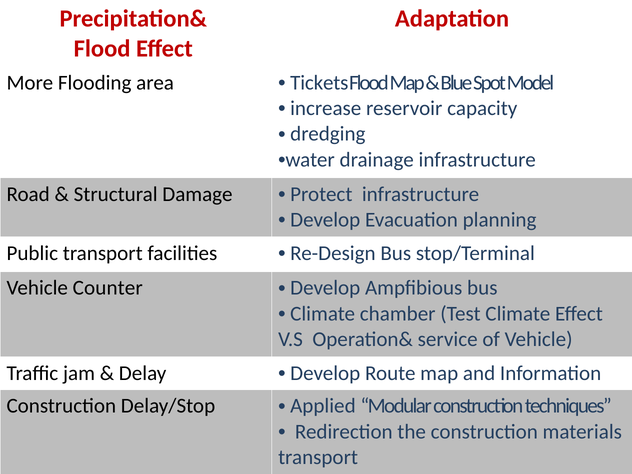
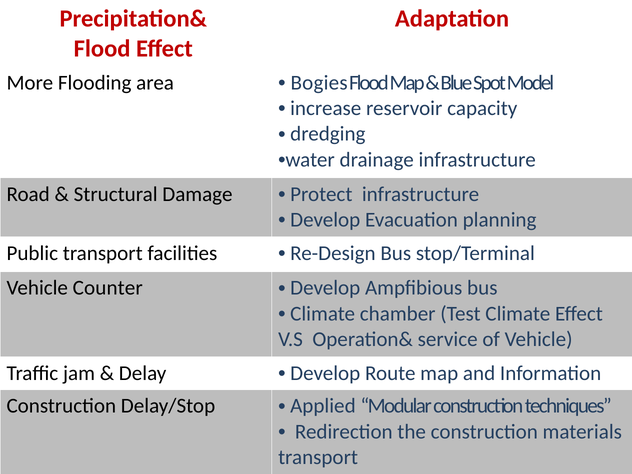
Tickets: Tickets -> Bogies
